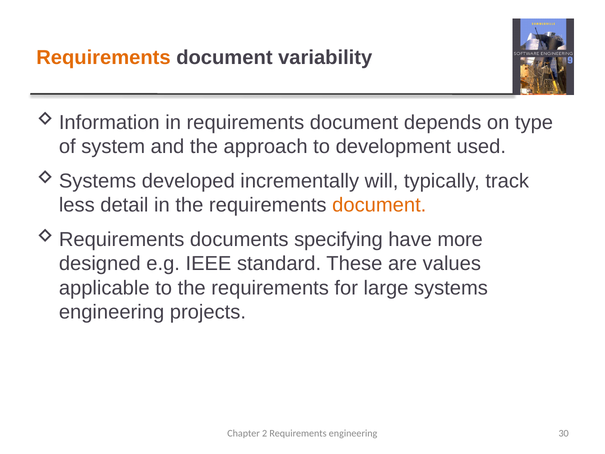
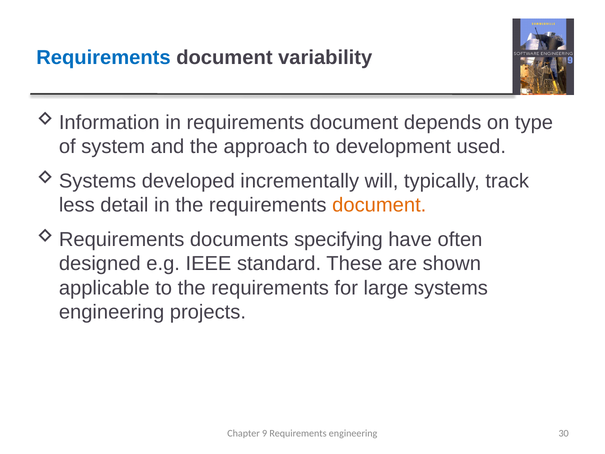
Requirements at (103, 57) colour: orange -> blue
more: more -> often
values: values -> shown
2: 2 -> 9
